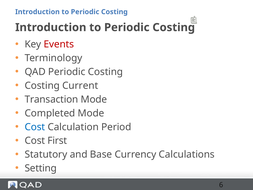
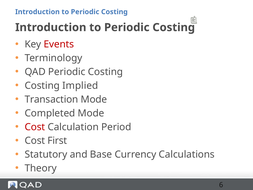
Current: Current -> Implied
Cost at (35, 127) colour: blue -> red
Setting: Setting -> Theory
